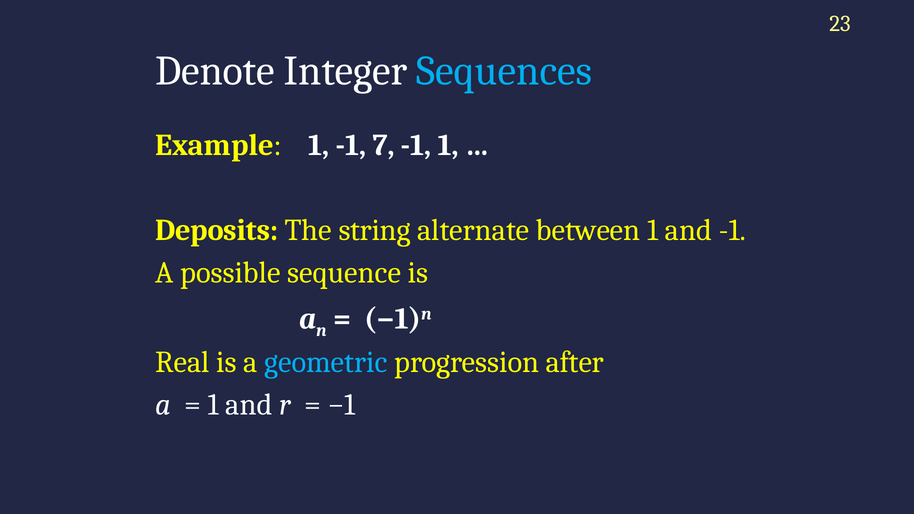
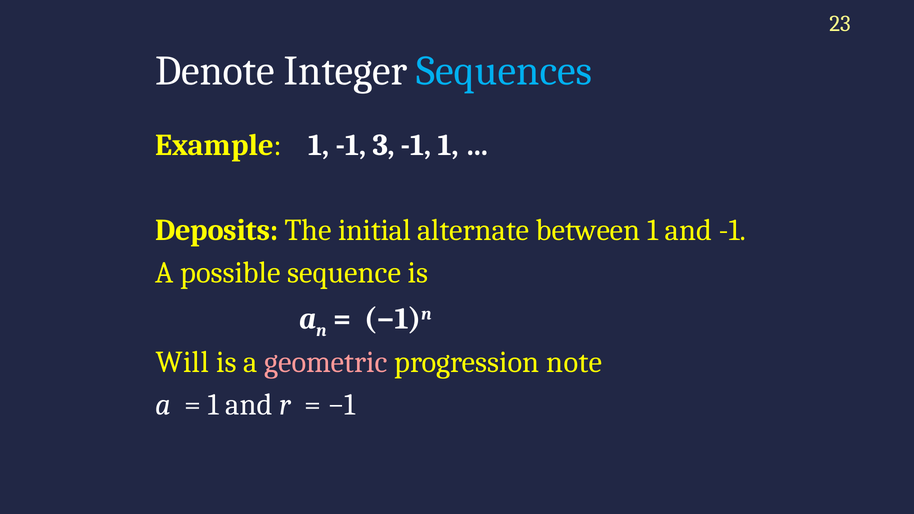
7: 7 -> 3
string: string -> initial
Real: Real -> Will
geometric colour: light blue -> pink
after: after -> note
